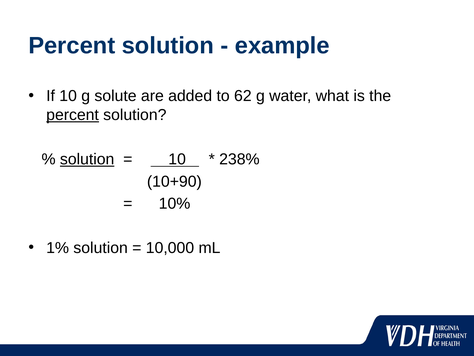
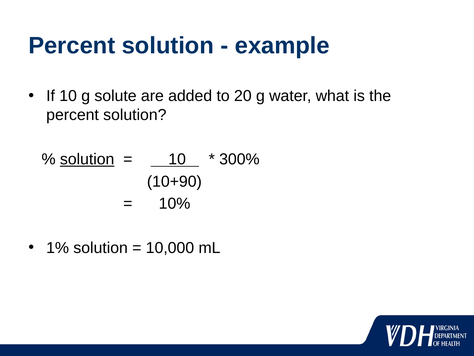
62: 62 -> 20
percent at (73, 115) underline: present -> none
238%: 238% -> 300%
